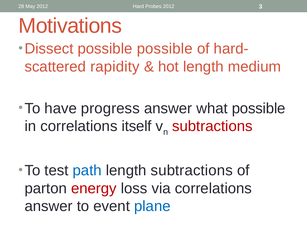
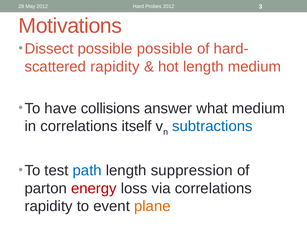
progress: progress -> collisions
what possible: possible -> medium
subtractions at (212, 126) colour: red -> blue
length subtractions: subtractions -> suppression
answer at (49, 206): answer -> rapidity
plane colour: blue -> orange
